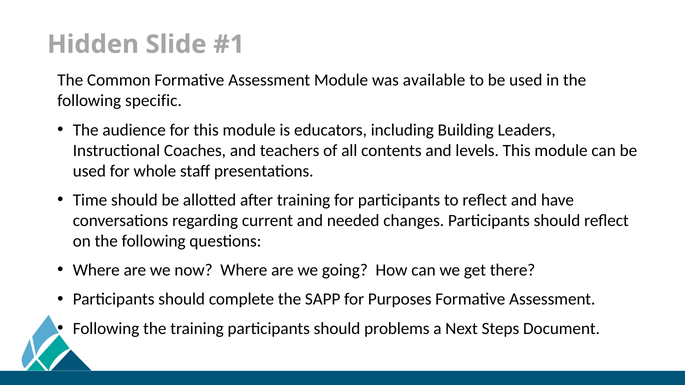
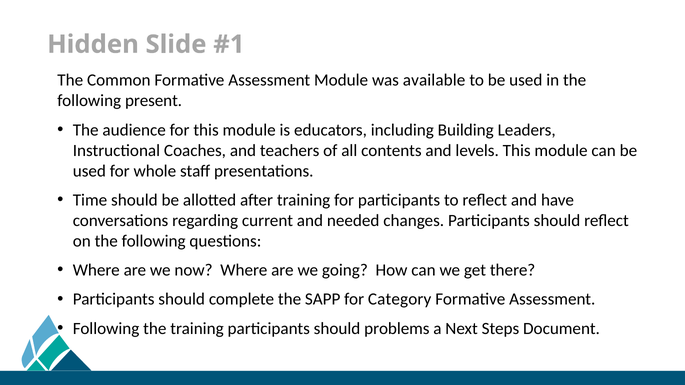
specific: specific -> present
Purposes: Purposes -> Category
